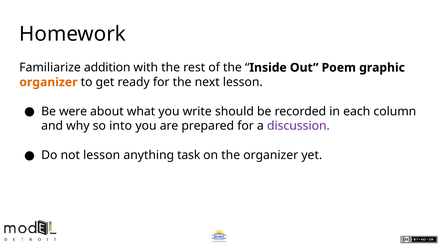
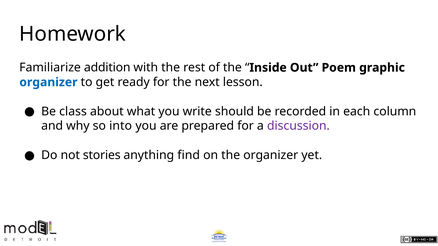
organizer at (48, 82) colour: orange -> blue
were: were -> class
not lesson: lesson -> stories
task: task -> find
